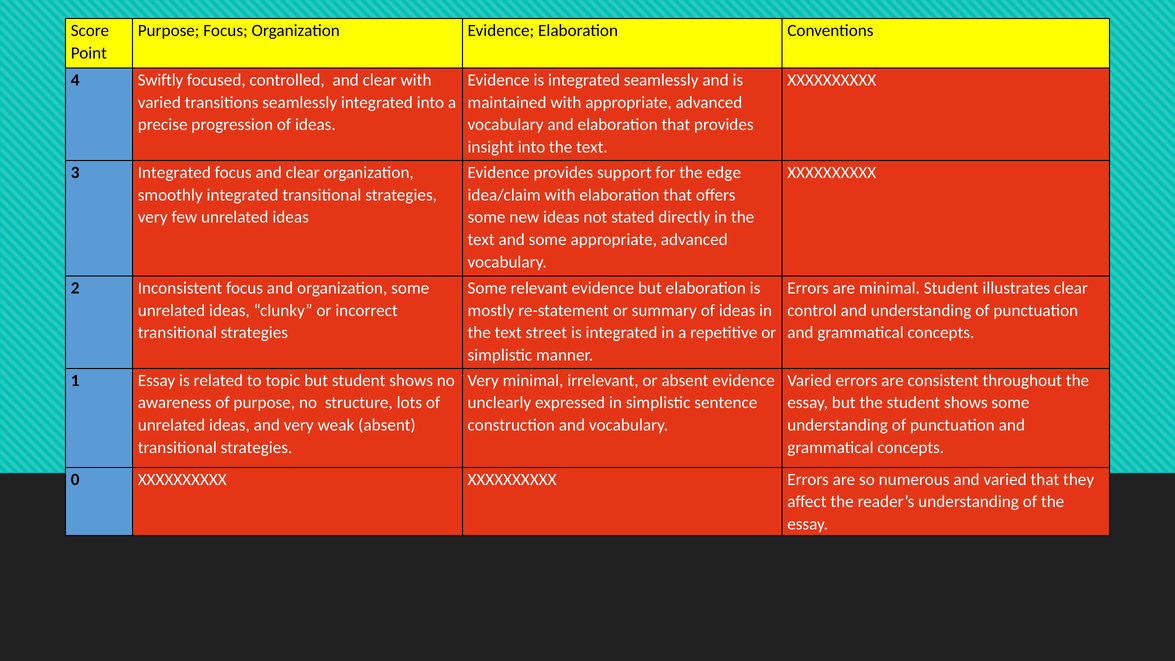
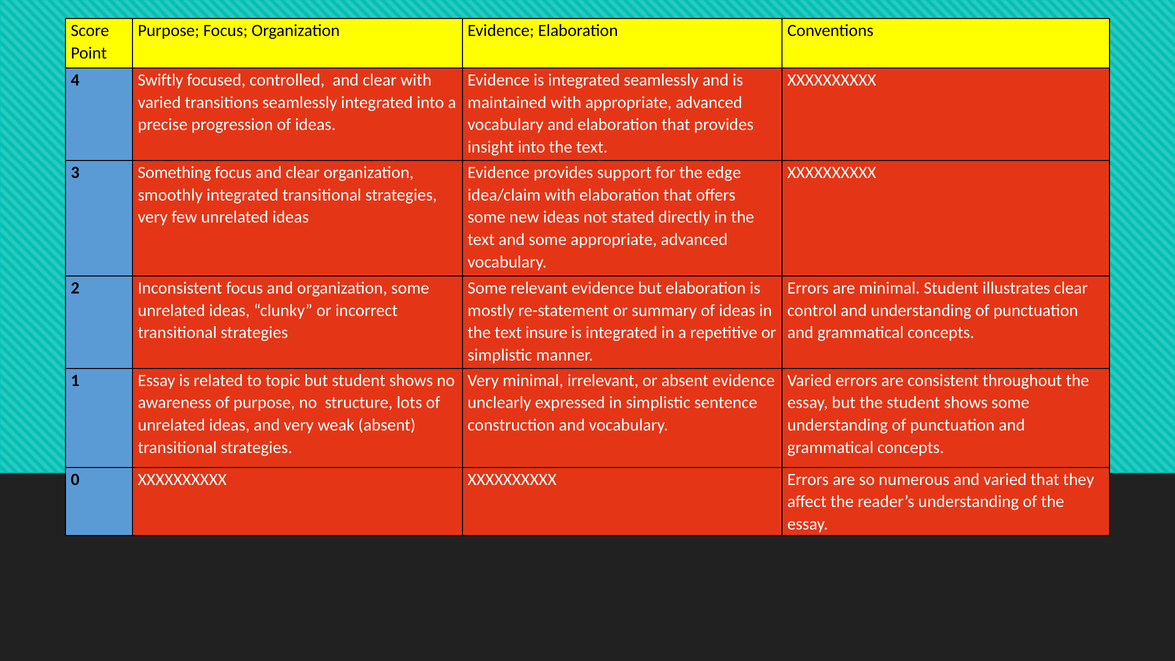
3 Integrated: Integrated -> Something
street: street -> insure
